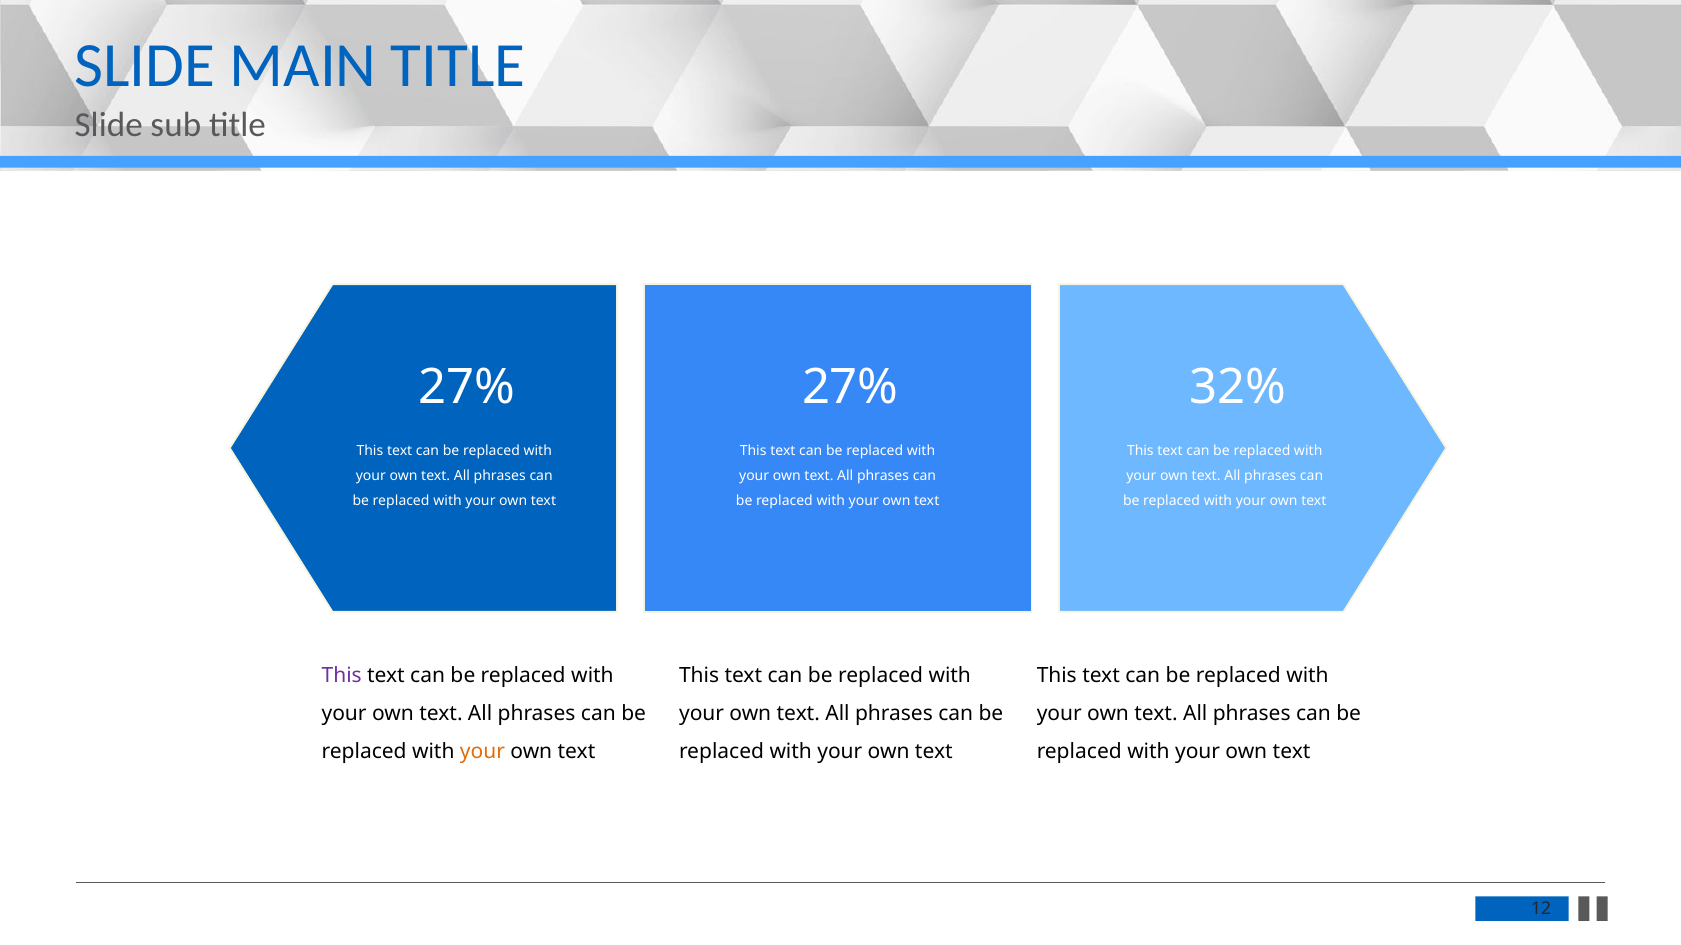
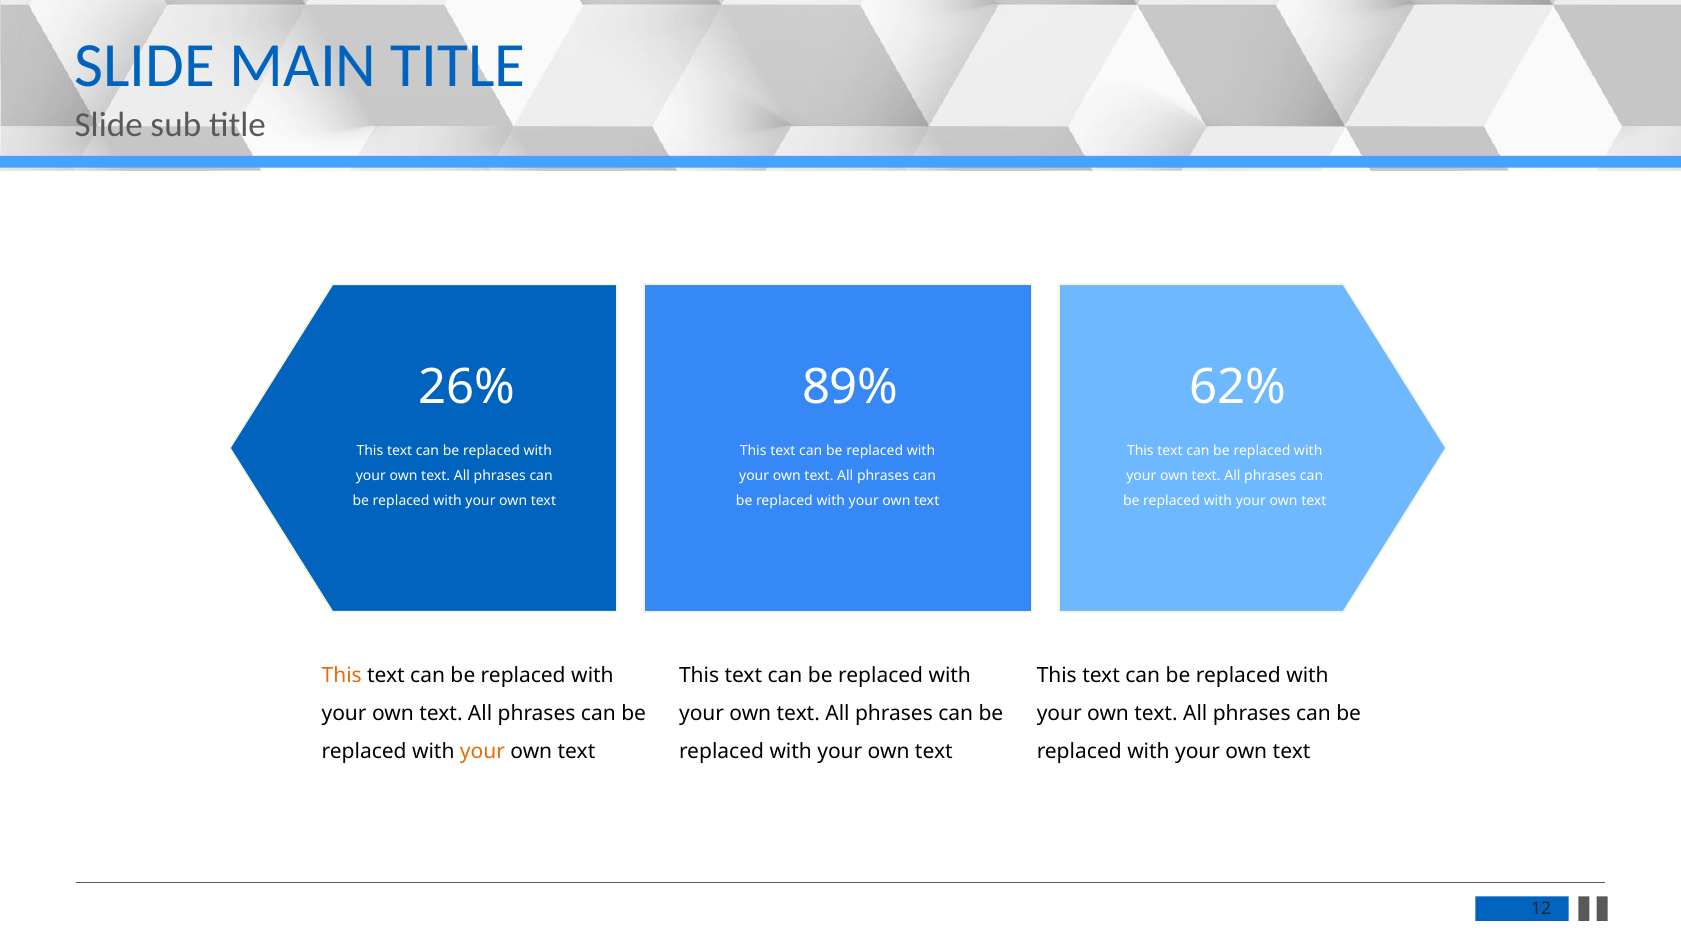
27% at (467, 387): 27% -> 26%
27% at (850, 387): 27% -> 89%
32%: 32% -> 62%
This at (342, 676) colour: purple -> orange
